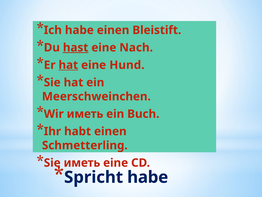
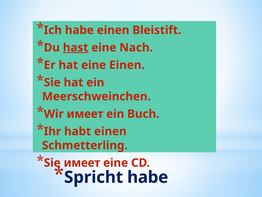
hat at (68, 65) underline: present -> none
eine Hund: Hund -> Einen
Wir иметь: иметь -> имеет
Sie иметь: иметь -> имеет
